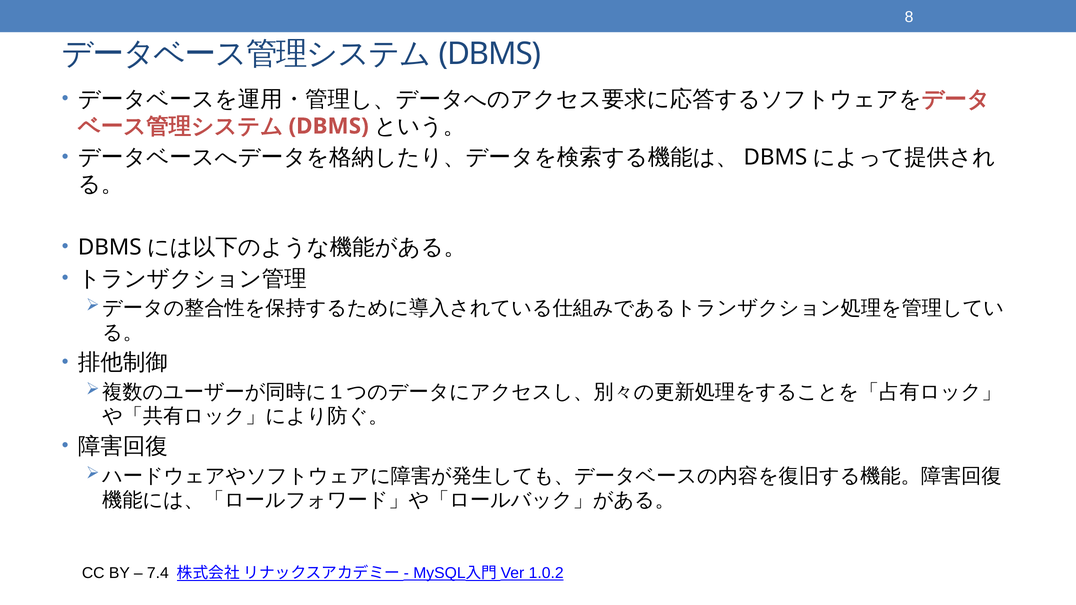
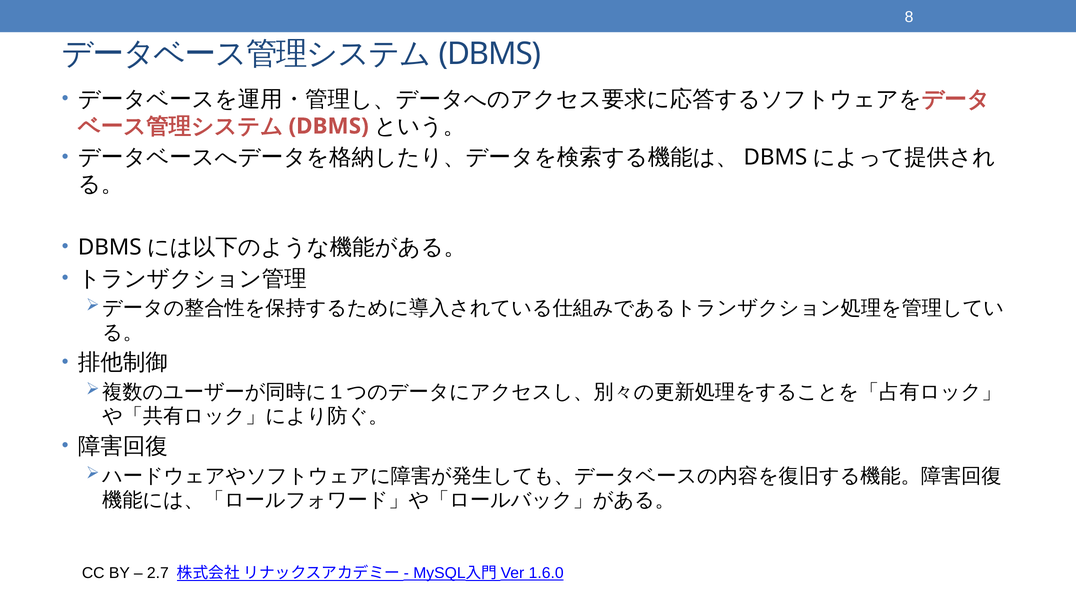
7.4: 7.4 -> 2.7
1.0.2: 1.0.2 -> 1.6.0
